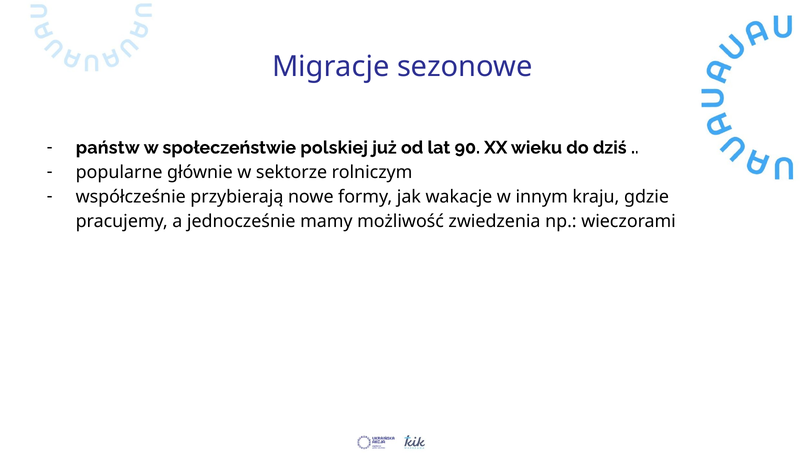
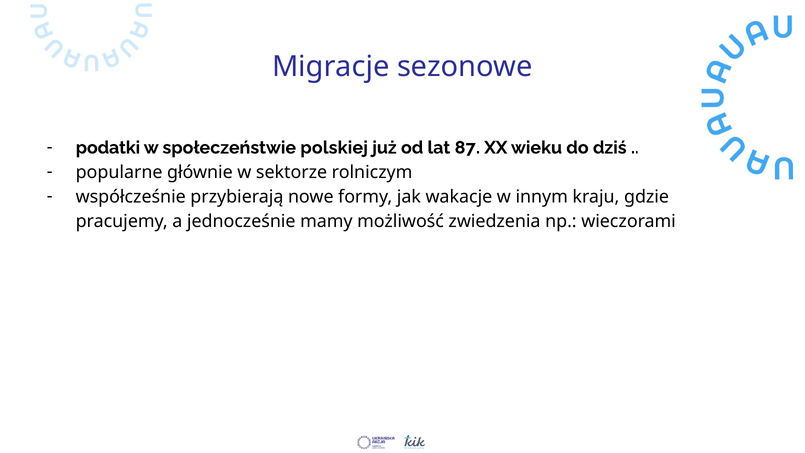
państw: państw -> podatki
90: 90 -> 87
